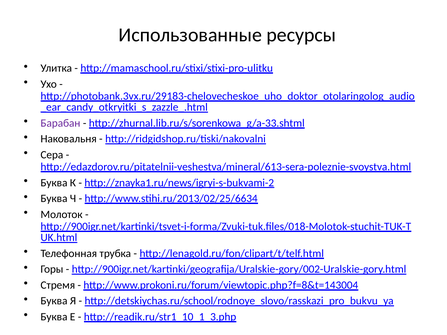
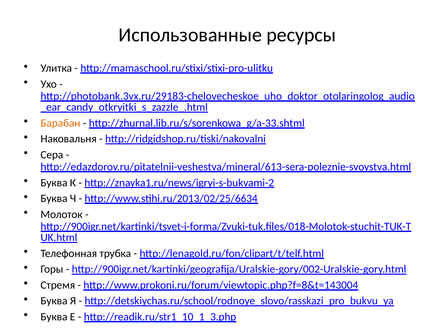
Барабан colour: purple -> orange
